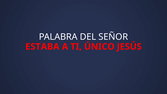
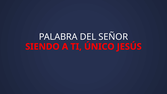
ESTABA: ESTABA -> SIENDO
